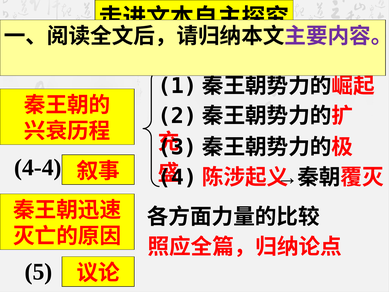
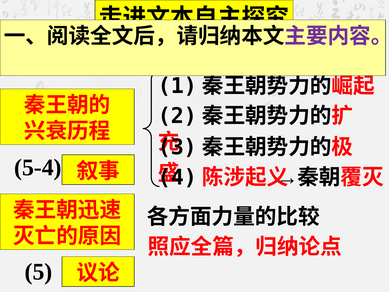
4-4: 4-4 -> 5-4
